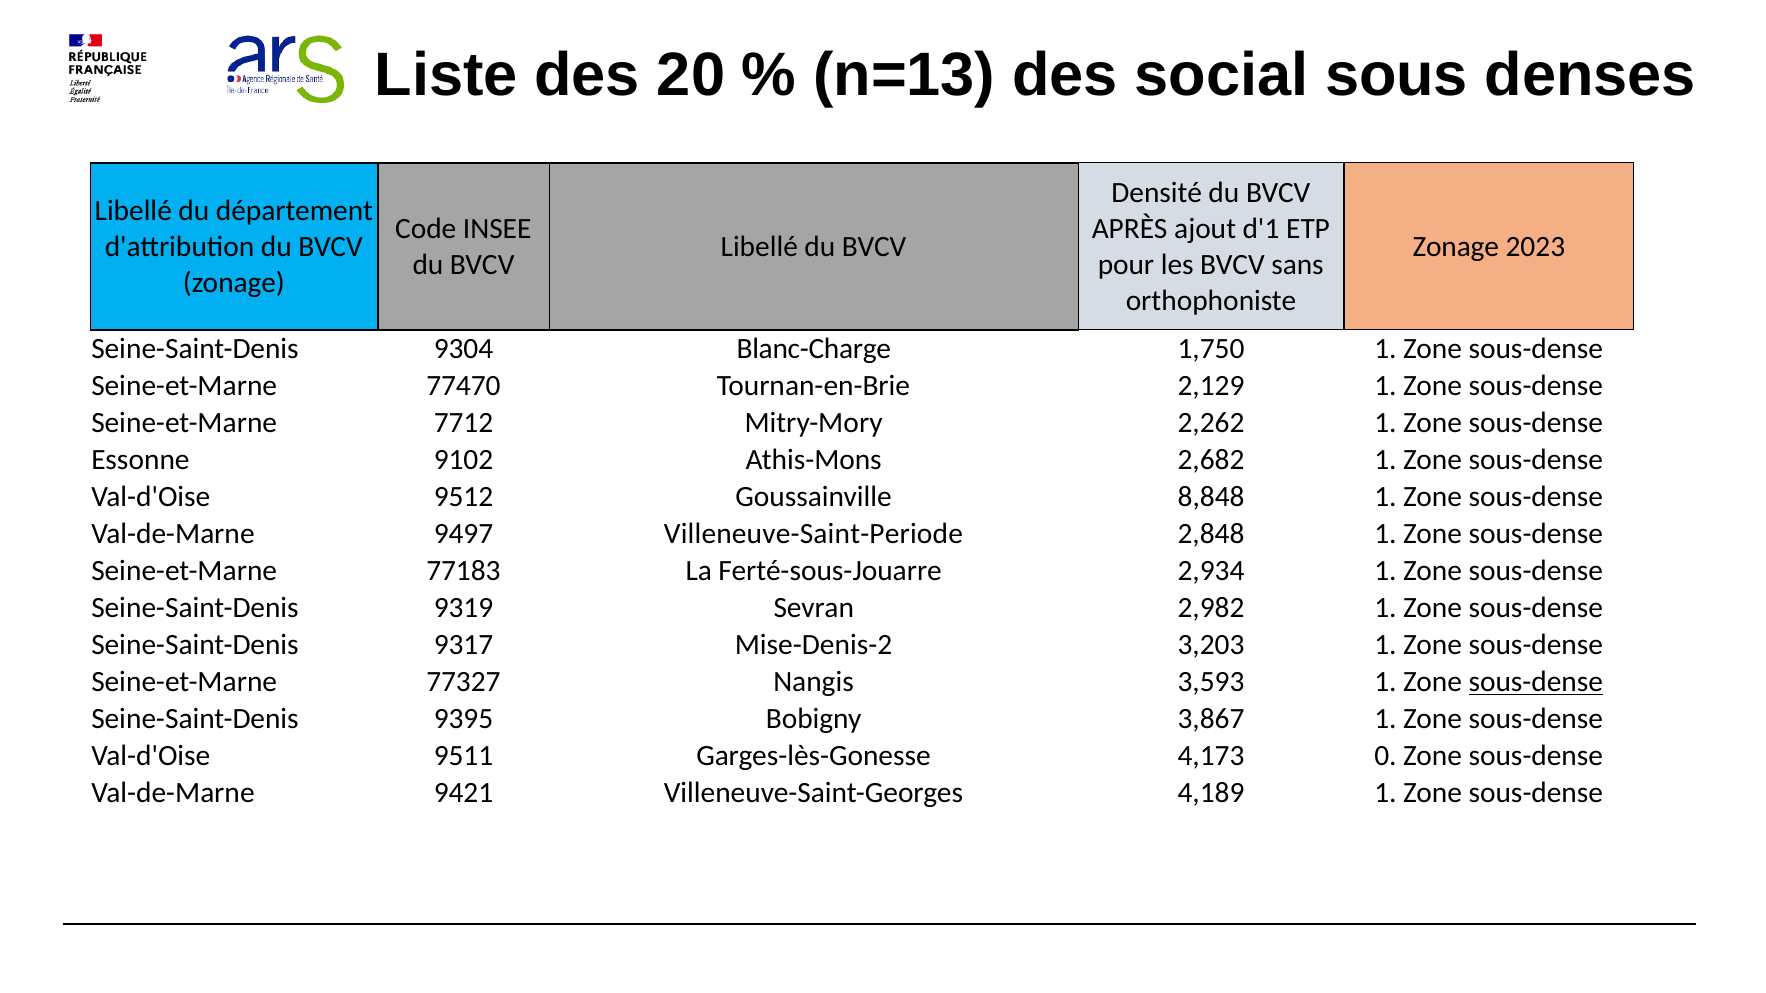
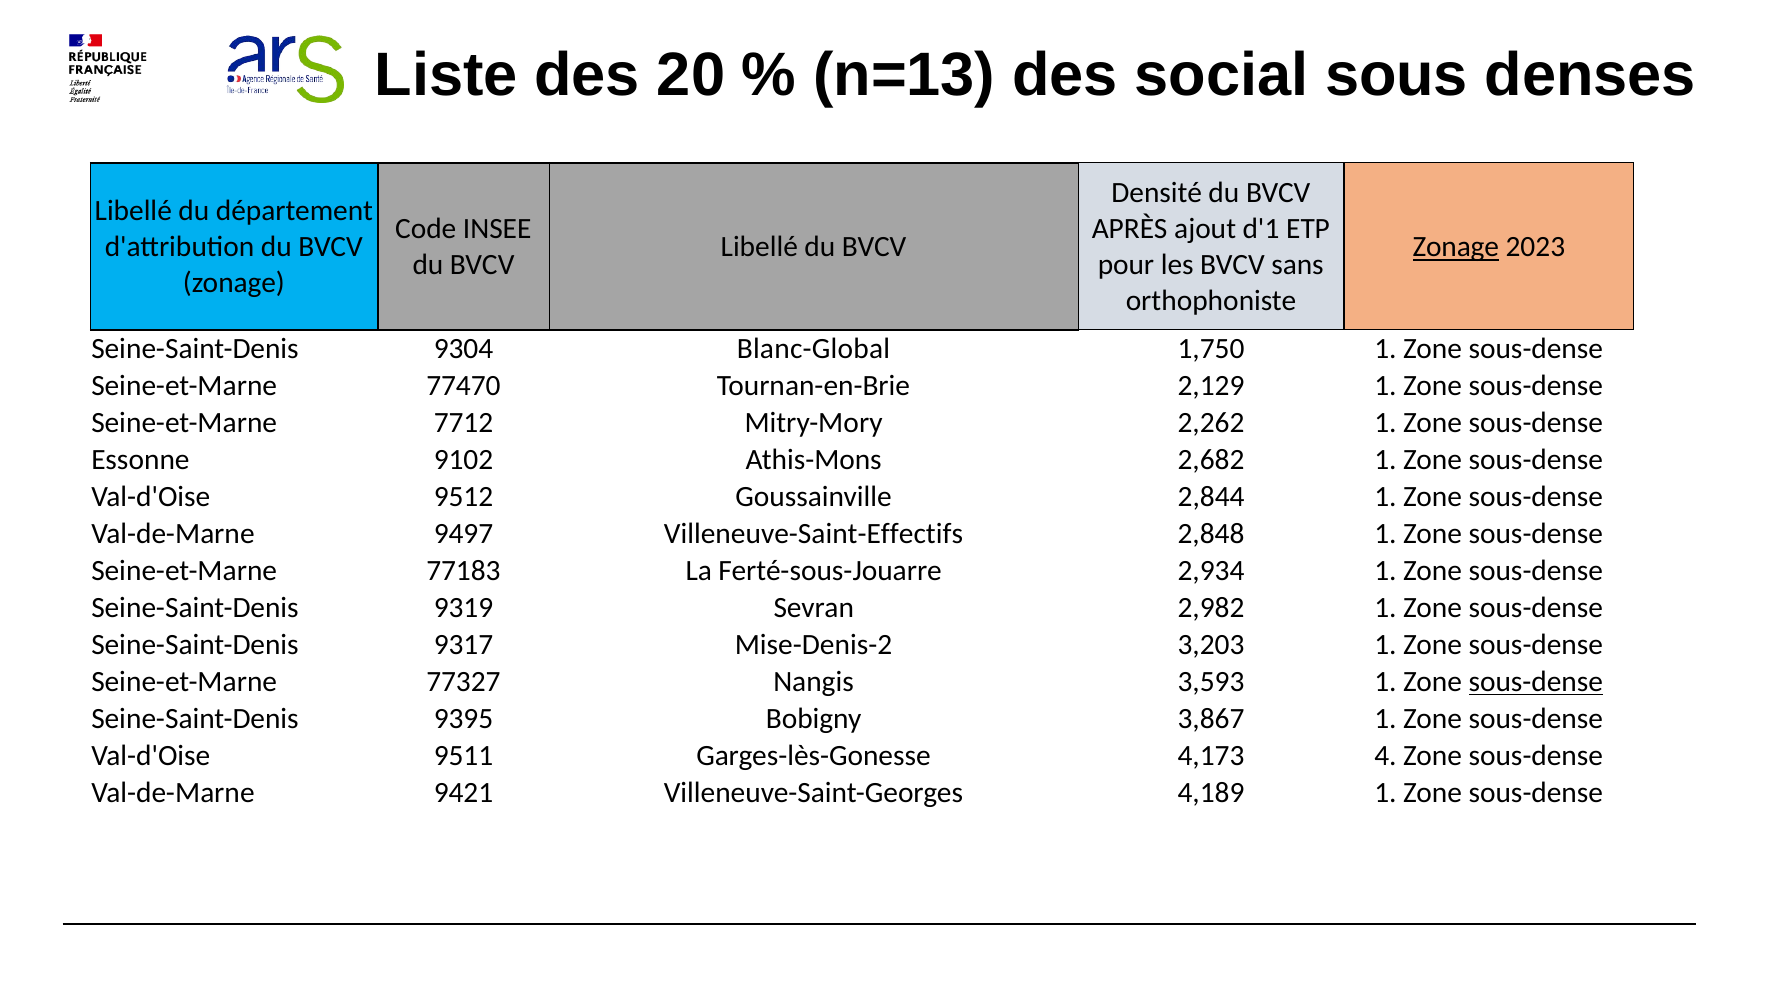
Zonage at (1456, 247) underline: none -> present
Blanc-Charge: Blanc-Charge -> Blanc-Global
8,848: 8,848 -> 2,844
Villeneuve-Saint-Periode: Villeneuve-Saint-Periode -> Villeneuve-Saint-Effectifs
0: 0 -> 4
